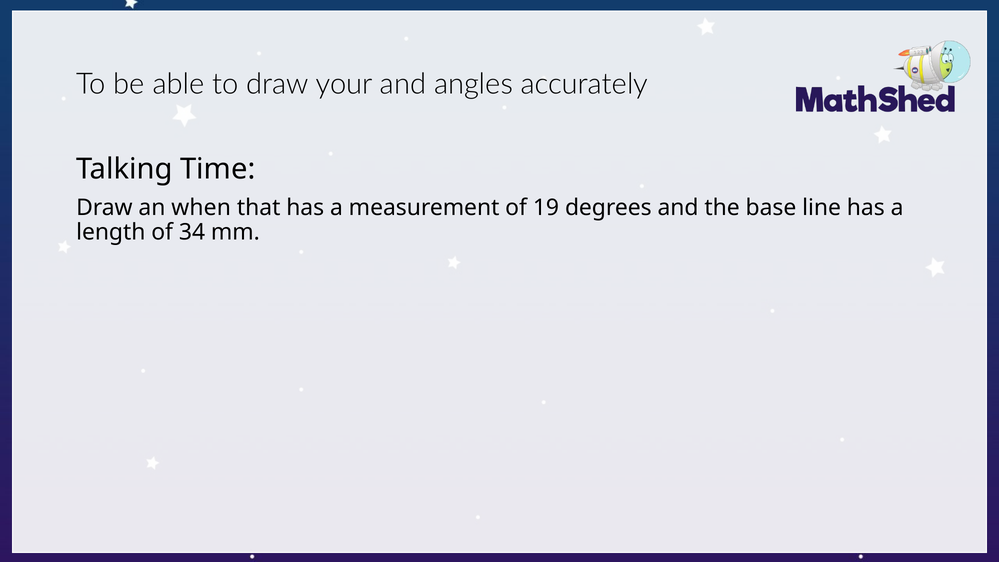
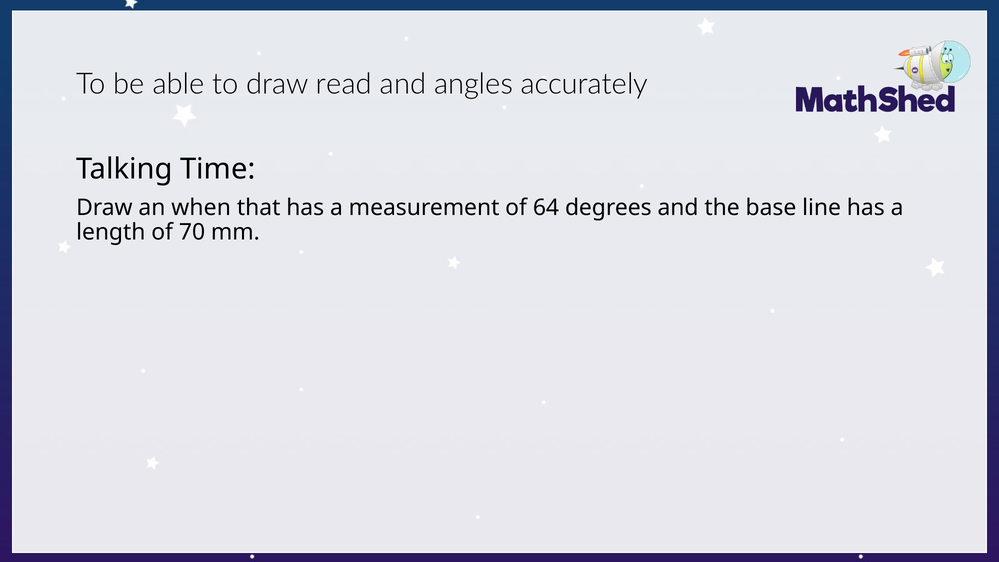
your: your -> read
19: 19 -> 64
34: 34 -> 70
